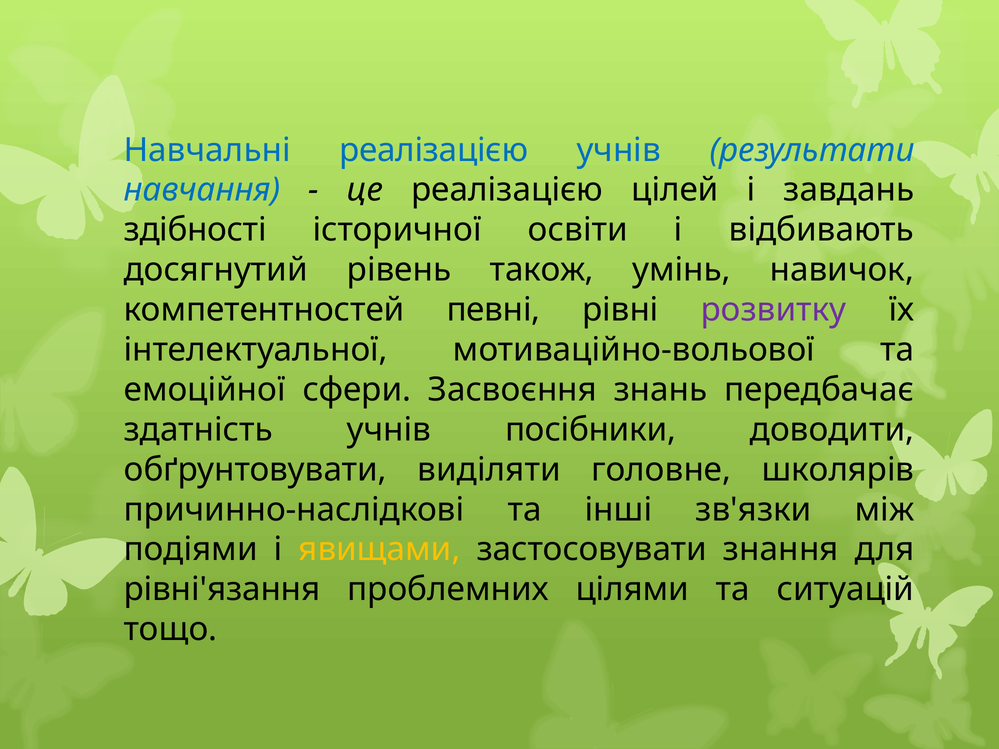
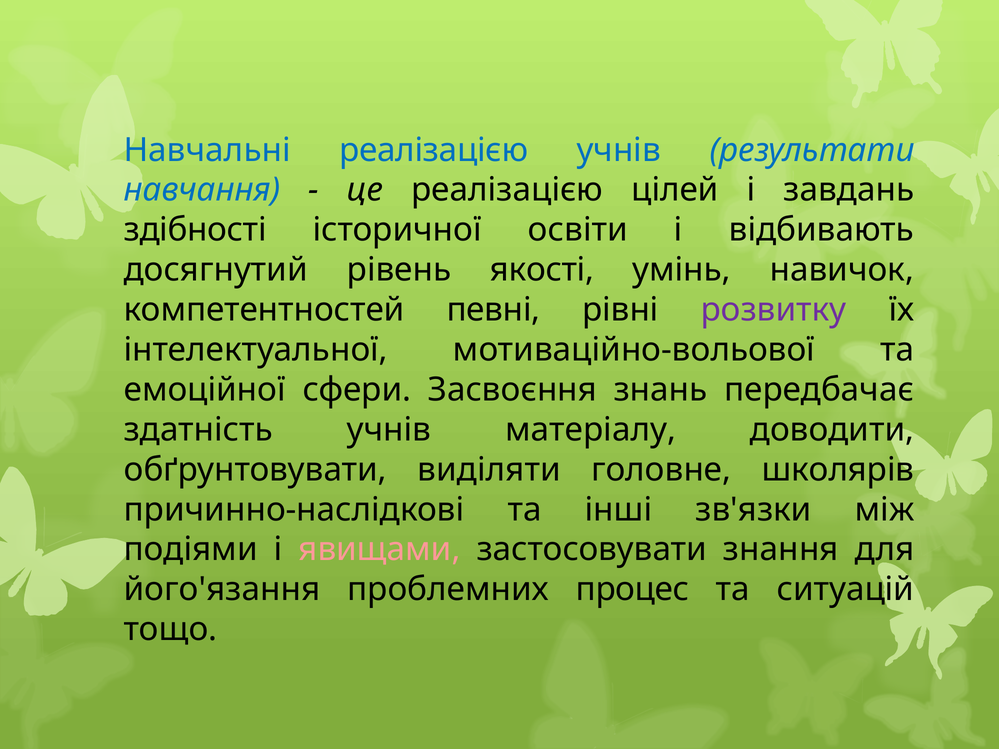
також: також -> якості
посібники: посібники -> матеріалу
явищами colour: yellow -> pink
рівні'язання: рівні'язання -> його'язання
цілями: цілями -> процес
